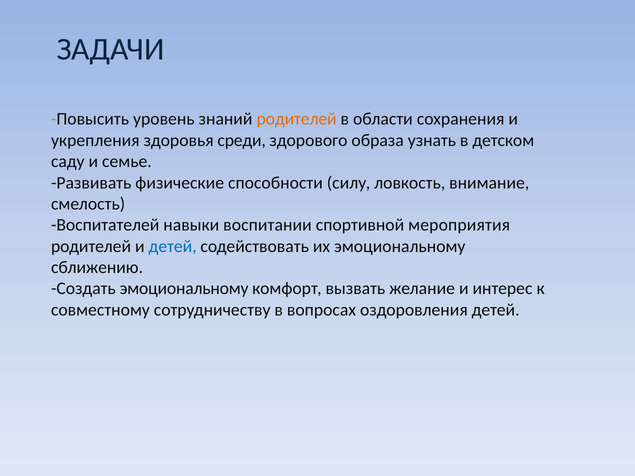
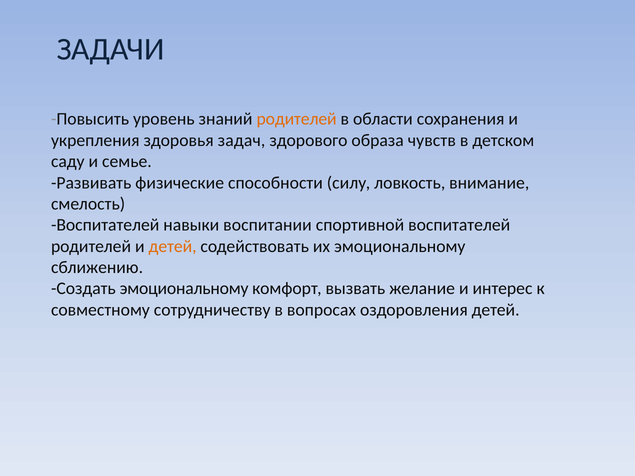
среди: среди -> задач
узнать: узнать -> чувств
спортивной мероприятия: мероприятия -> воспитателей
детей at (173, 246) colour: blue -> orange
